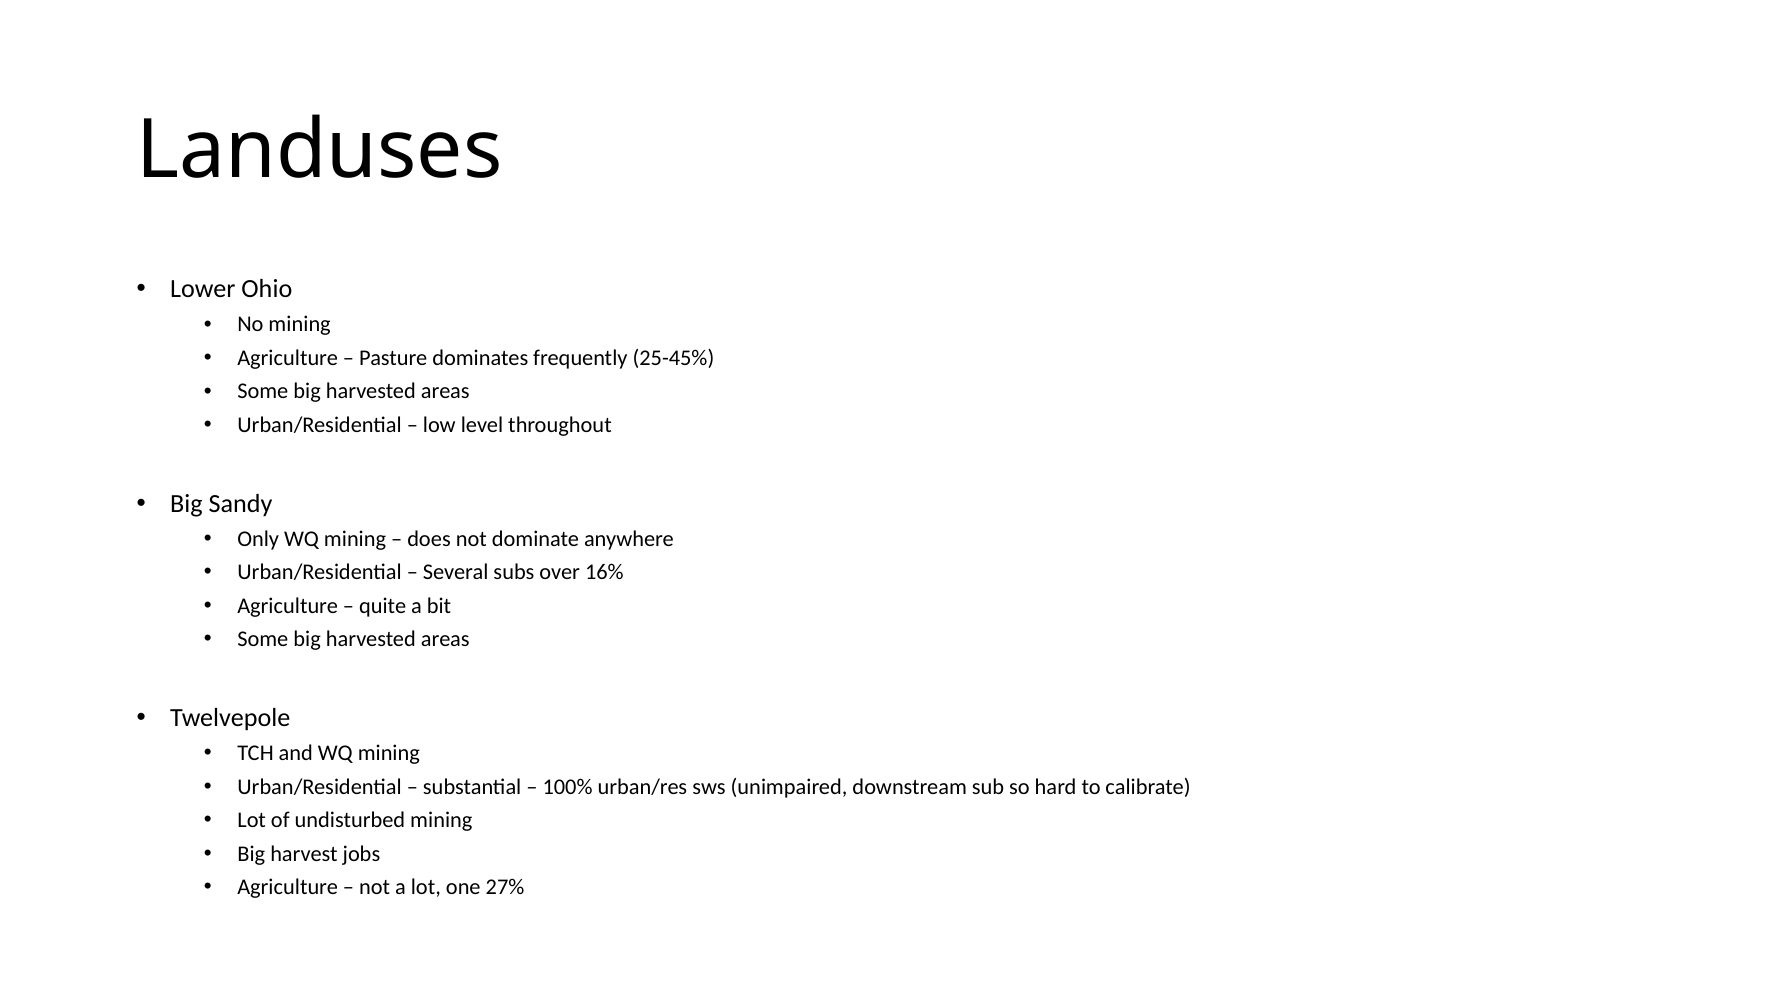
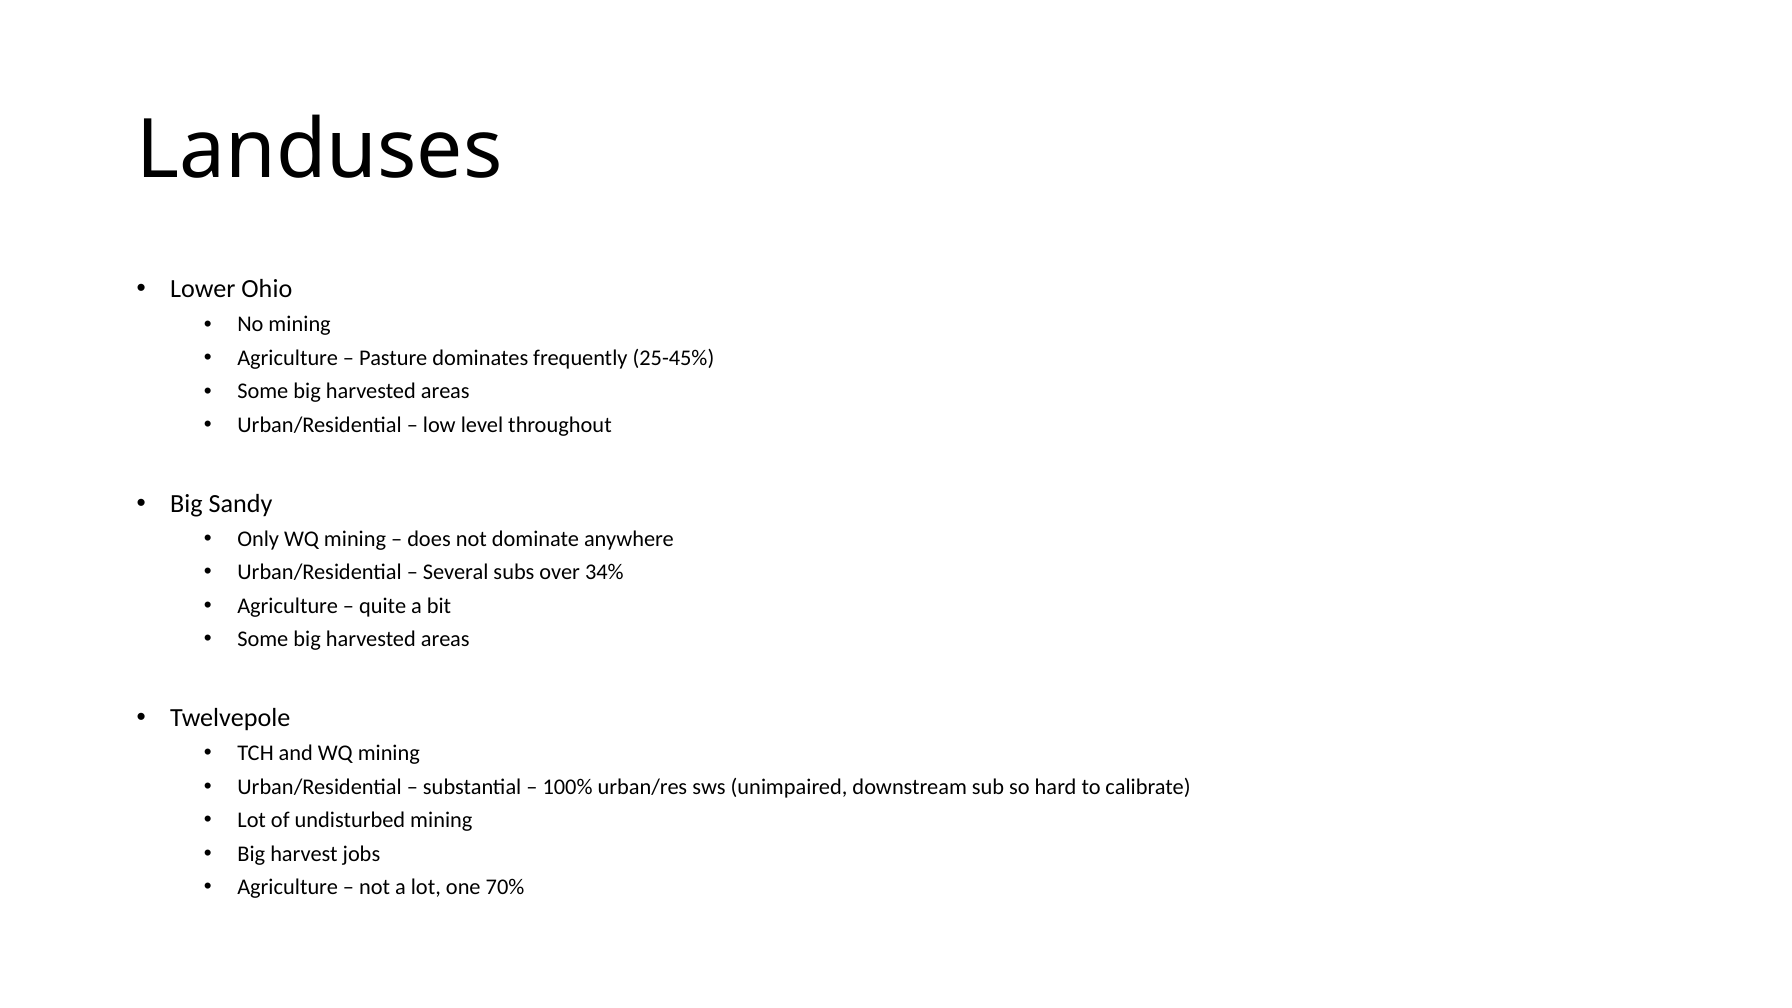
16%: 16% -> 34%
27%: 27% -> 70%
